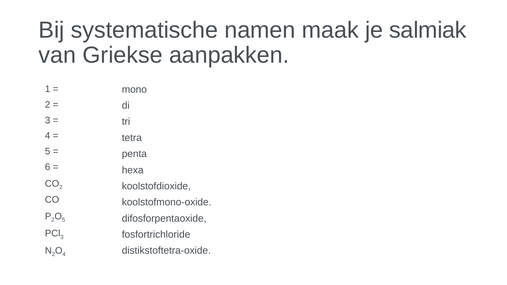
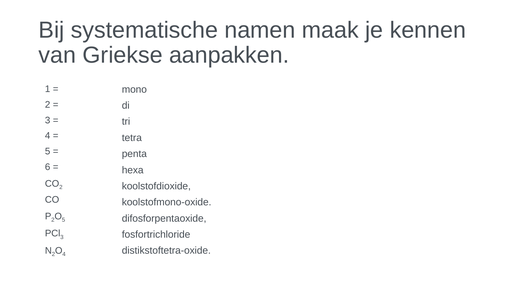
salmiak: salmiak -> kennen
